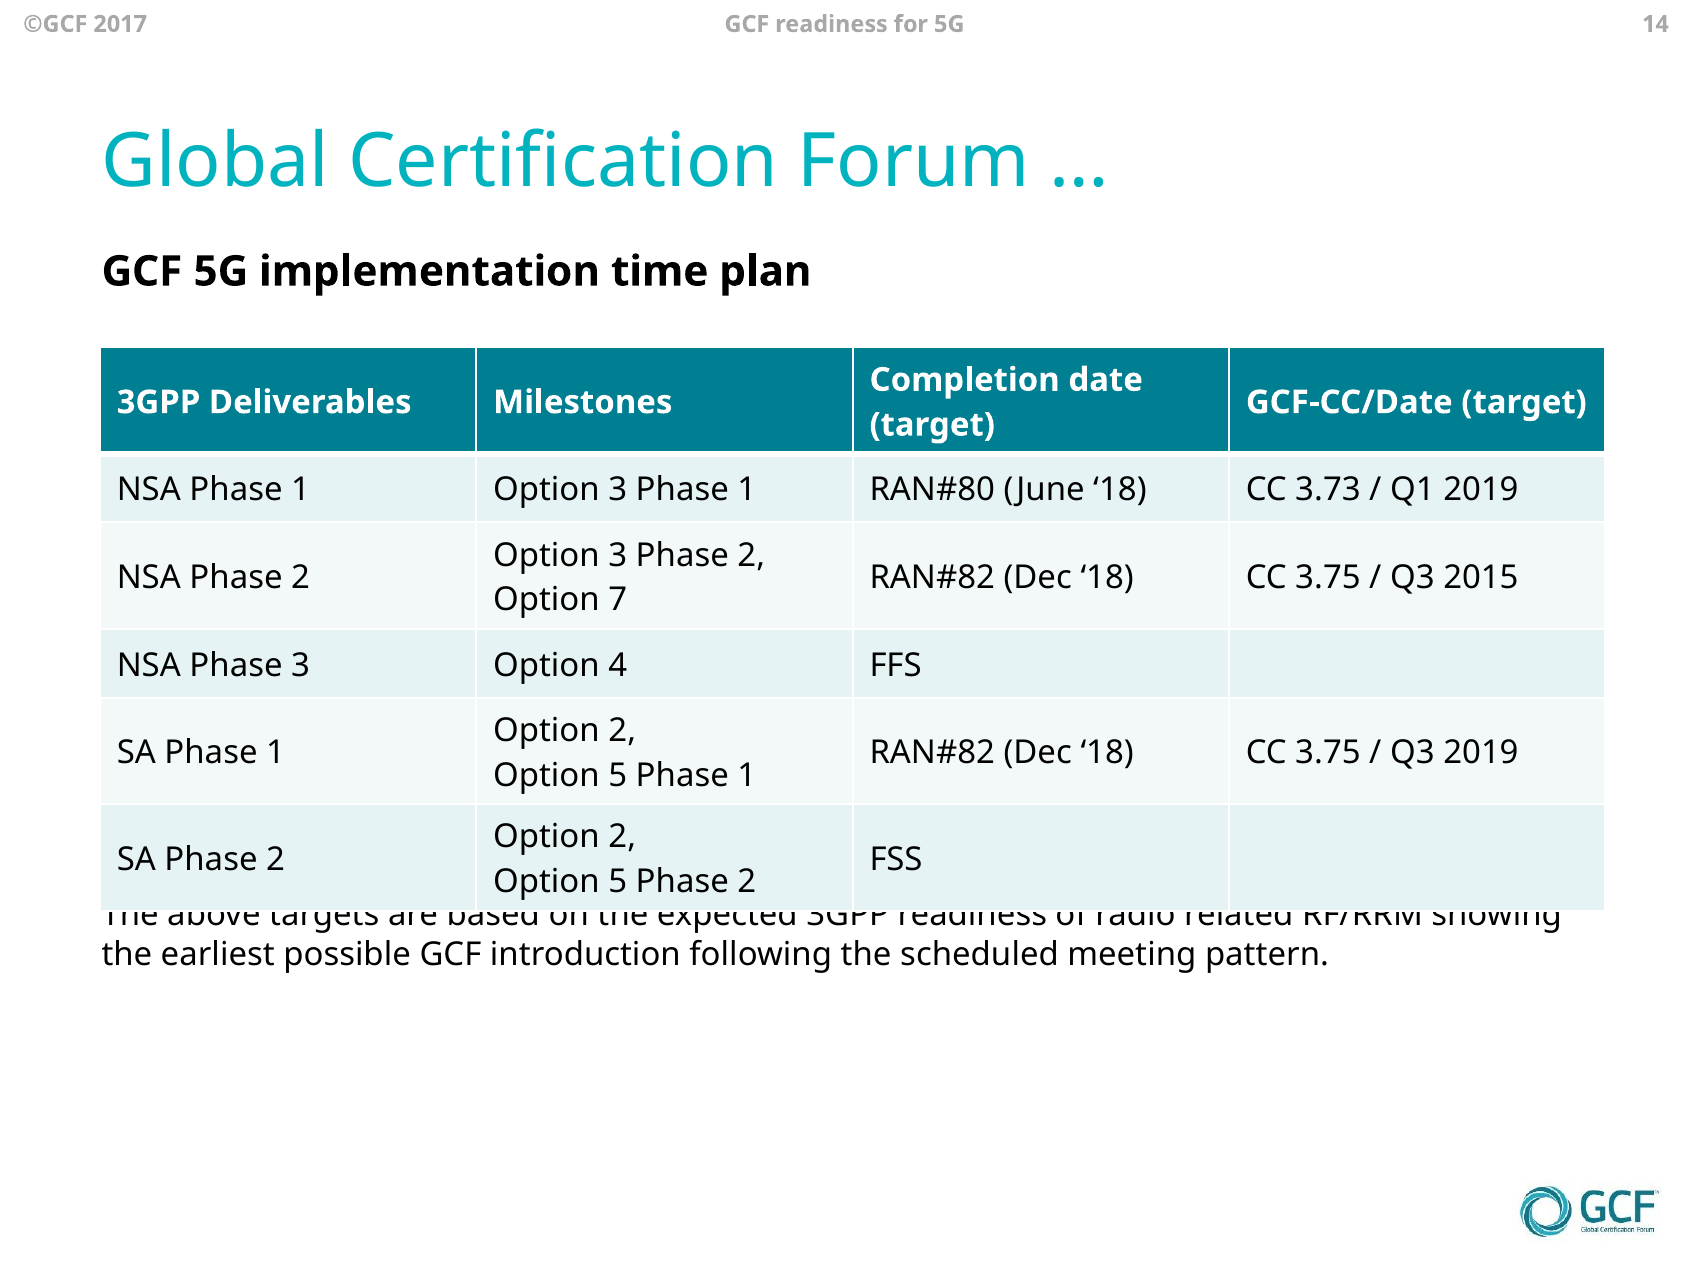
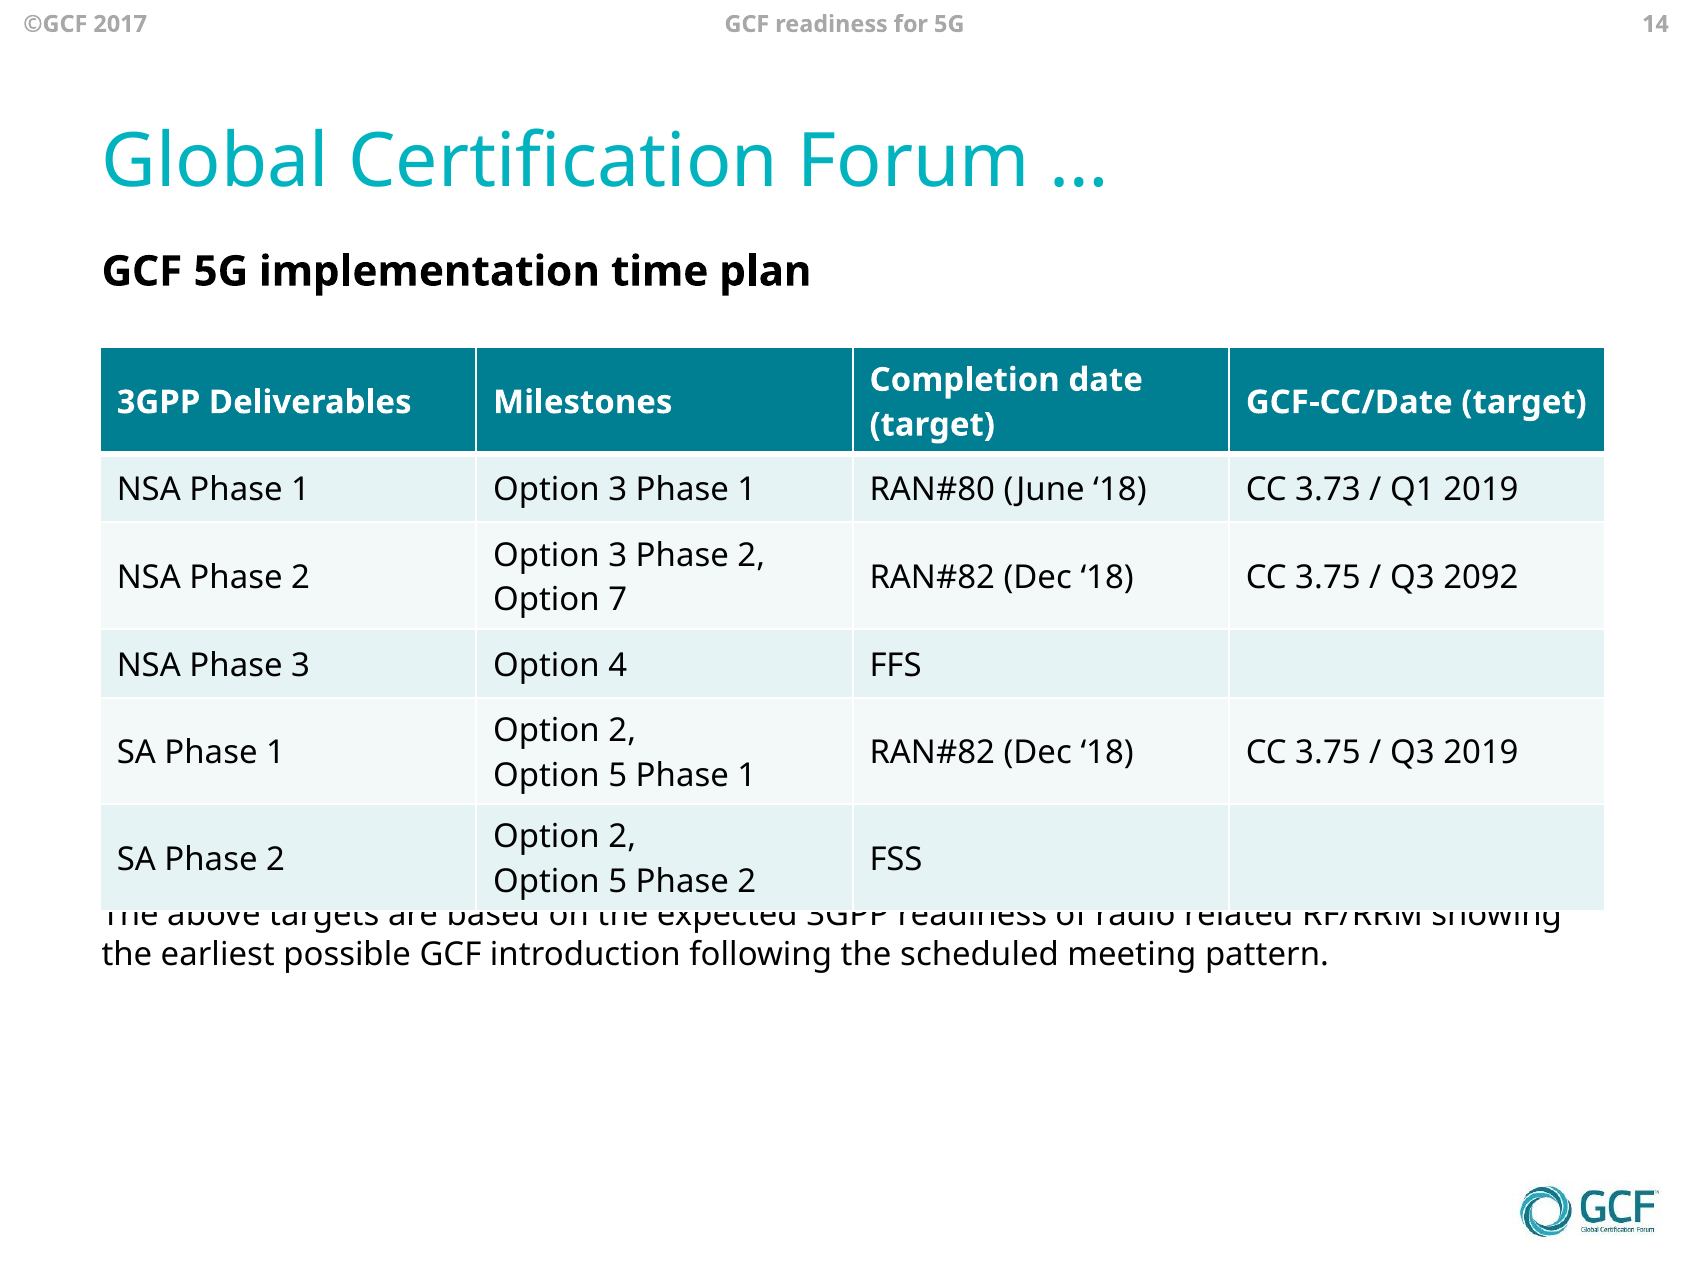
2015: 2015 -> 2092
